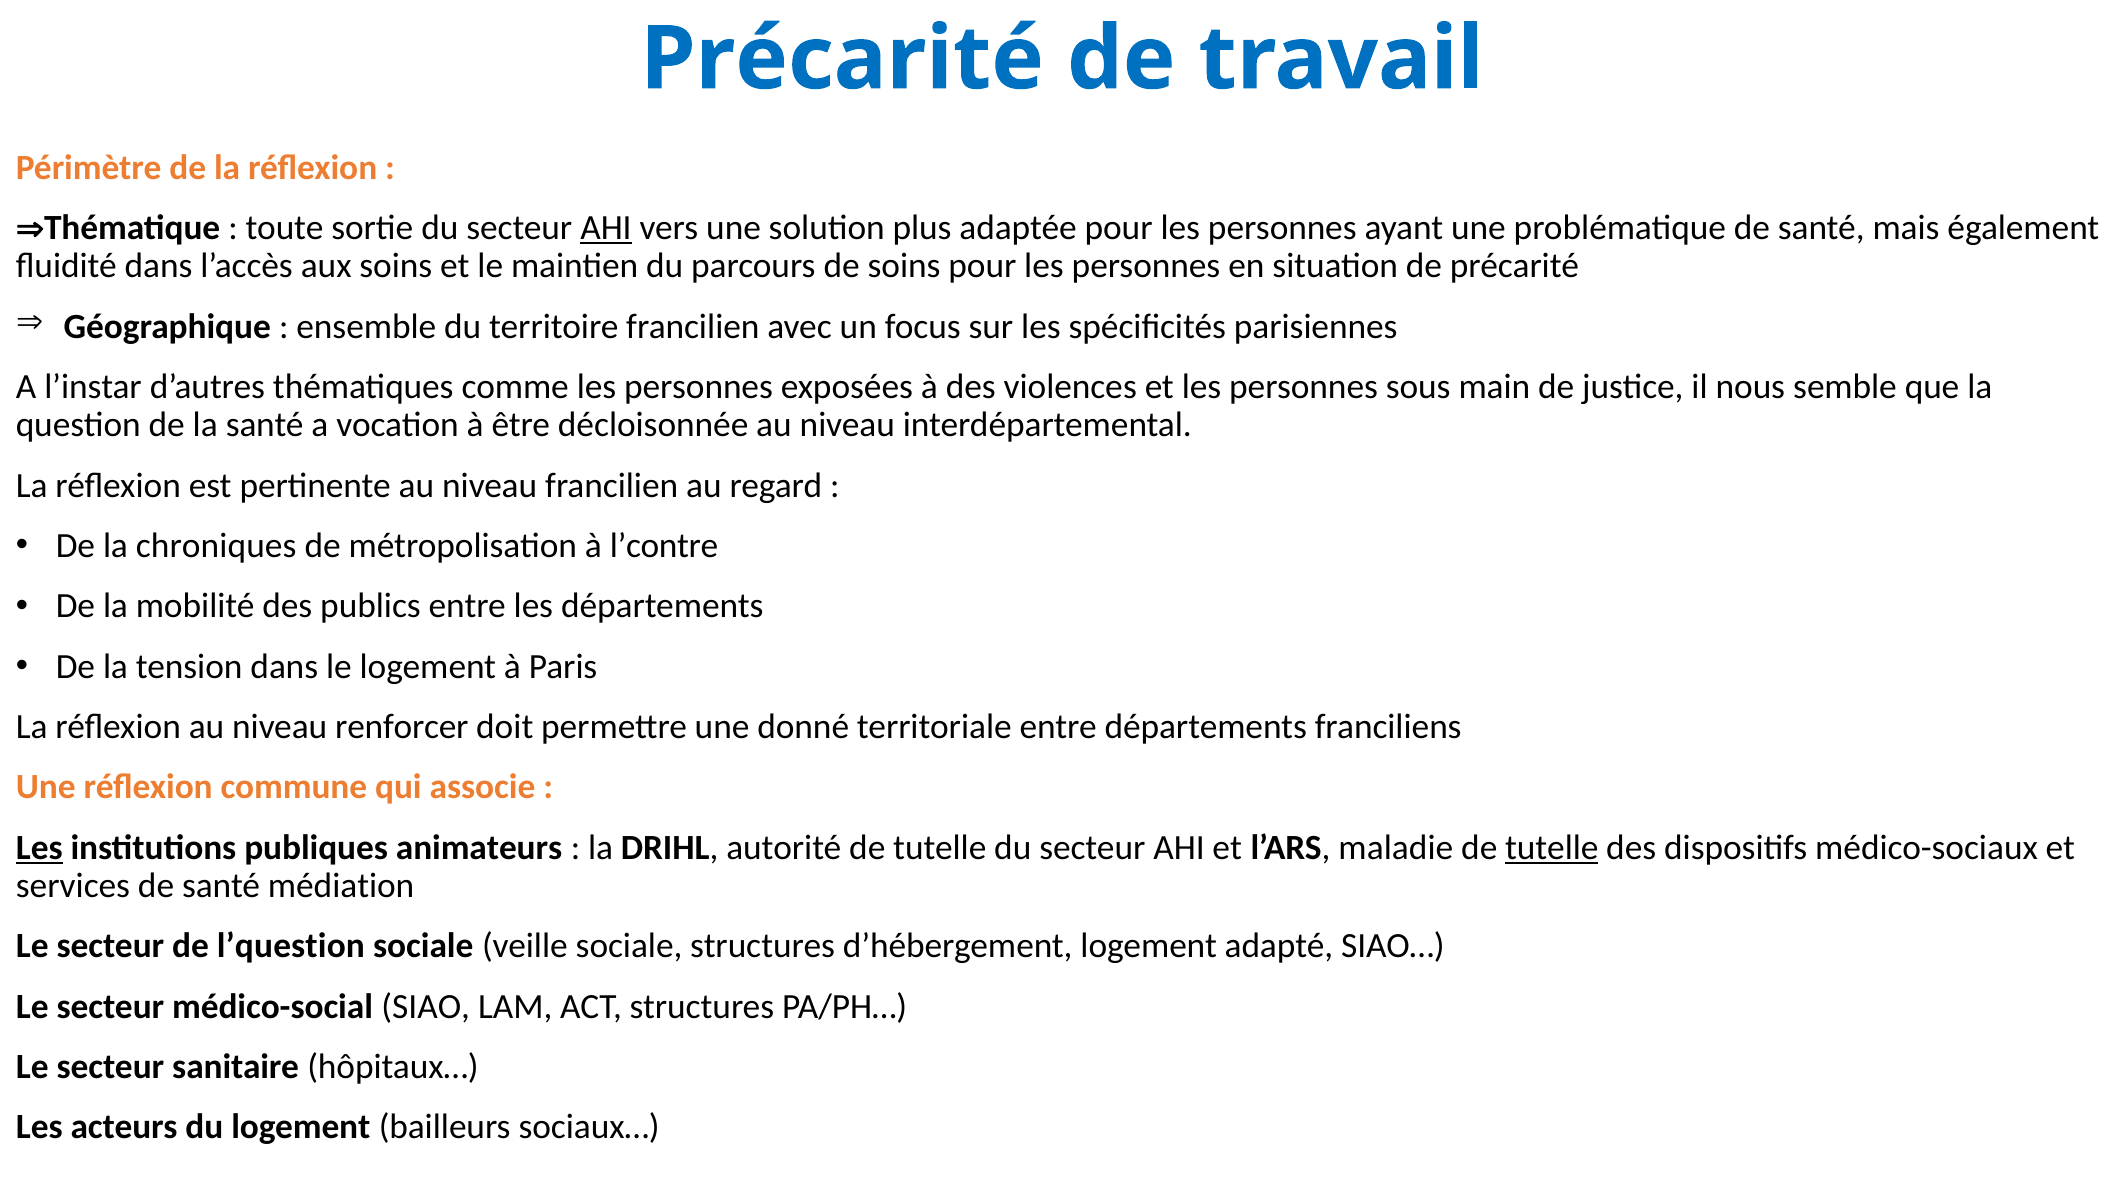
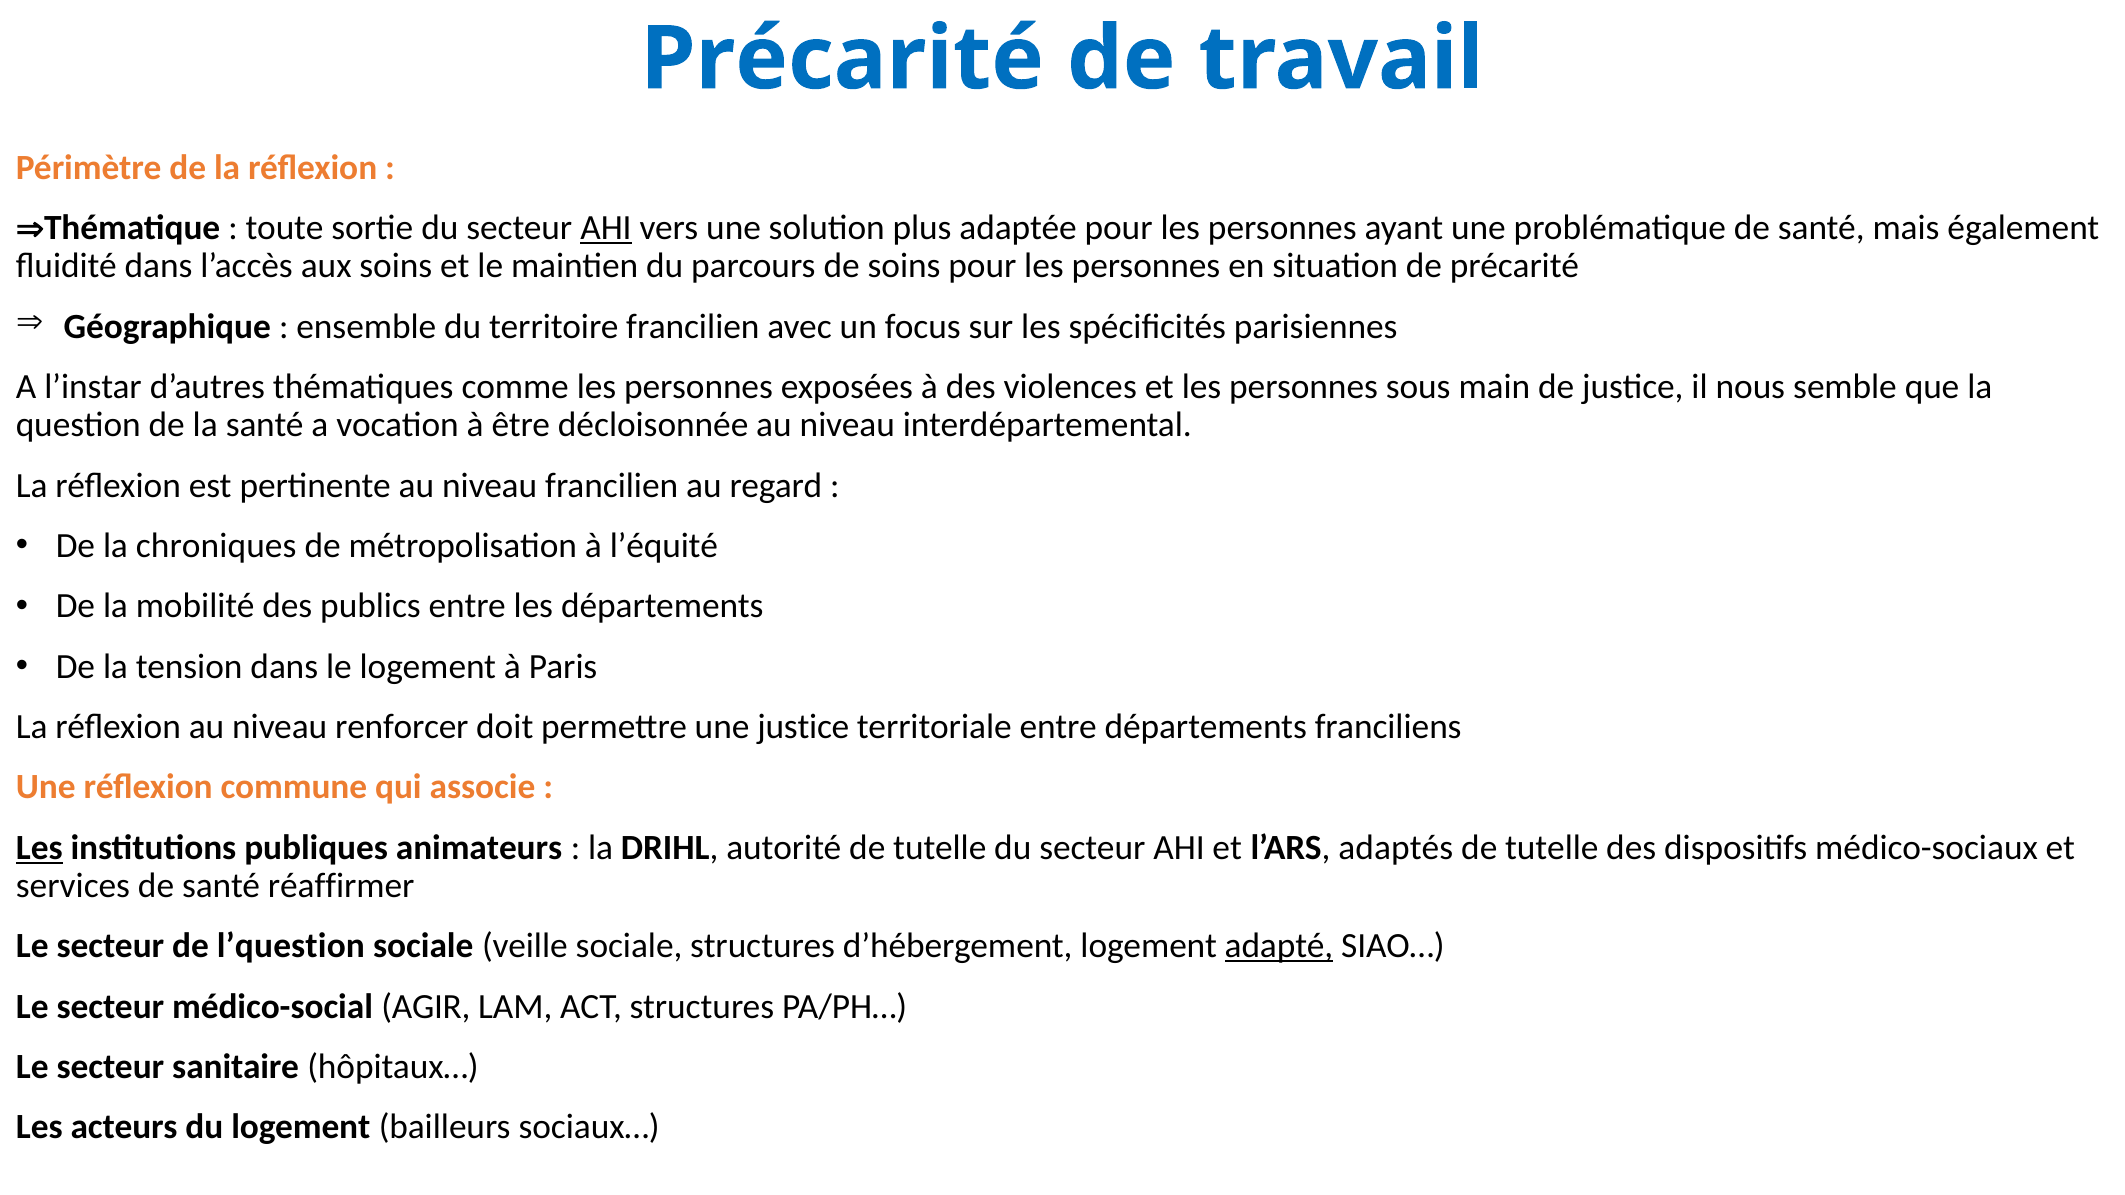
l’contre: l’contre -> l’équité
une donné: donné -> justice
maladie: maladie -> adaptés
tutelle at (1552, 848) underline: present -> none
médiation: médiation -> réaffirmer
adapté underline: none -> present
SIAO: SIAO -> AGIR
